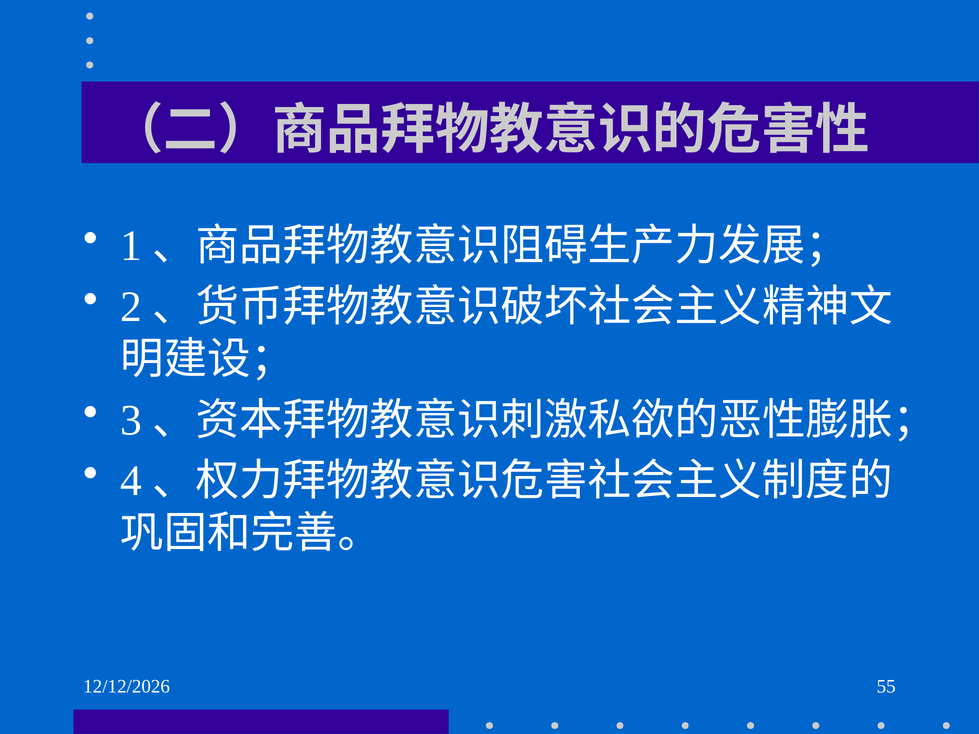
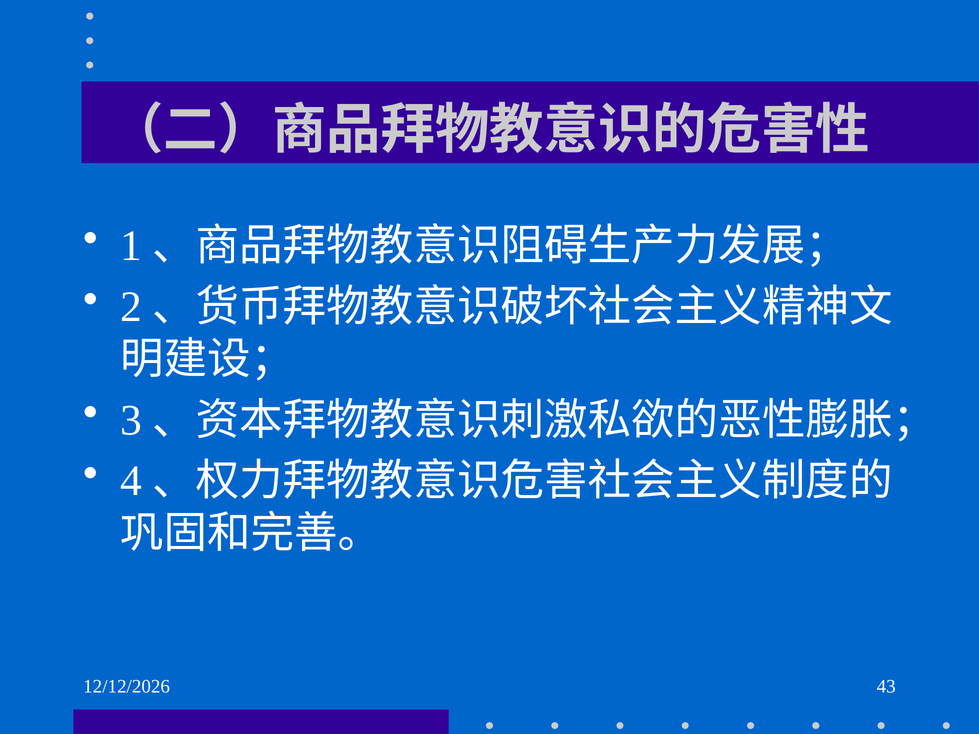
55: 55 -> 43
